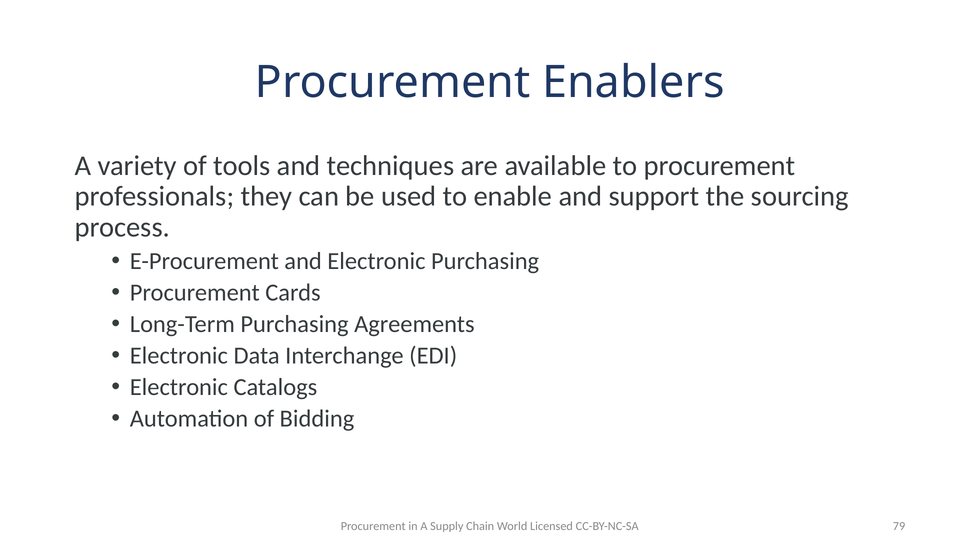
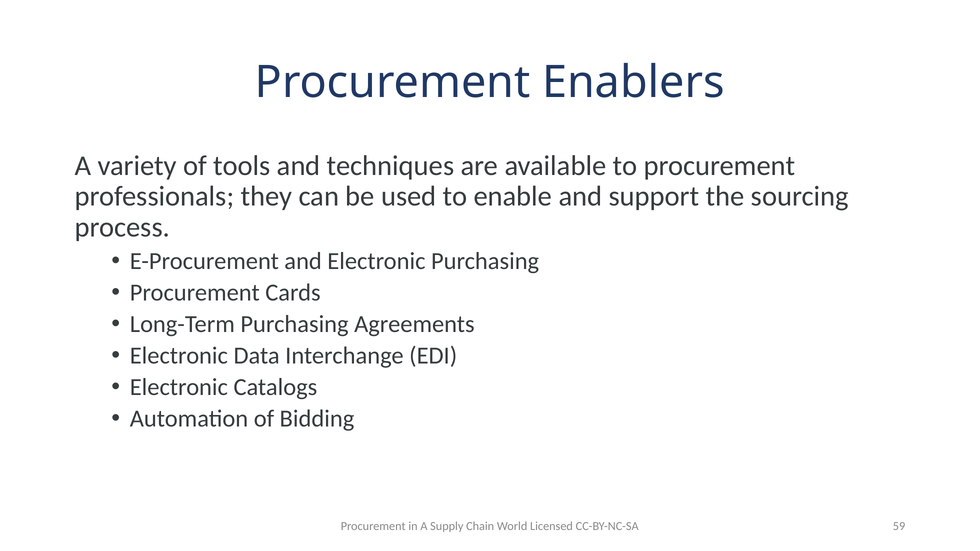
79: 79 -> 59
